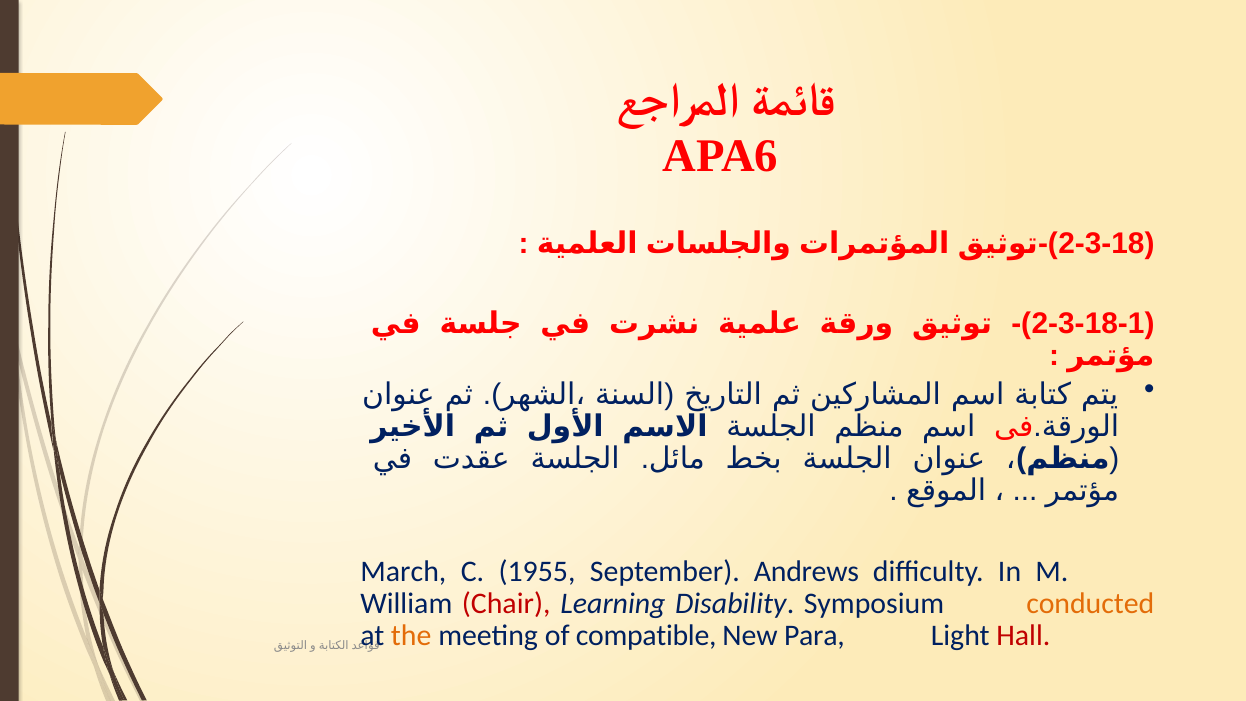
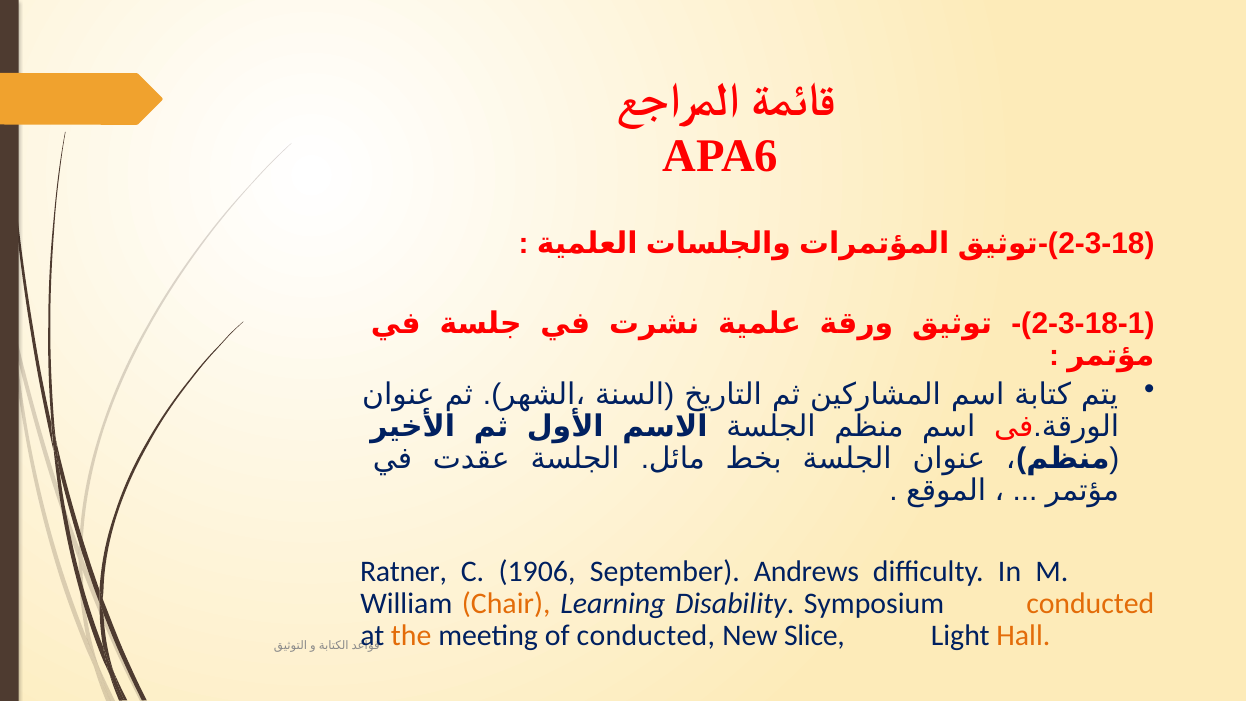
March: March -> Ratner
1955: 1955 -> 1906
Chair colour: red -> orange
of compatible: compatible -> conducted
Para: Para -> Slice
Hall colour: red -> orange
